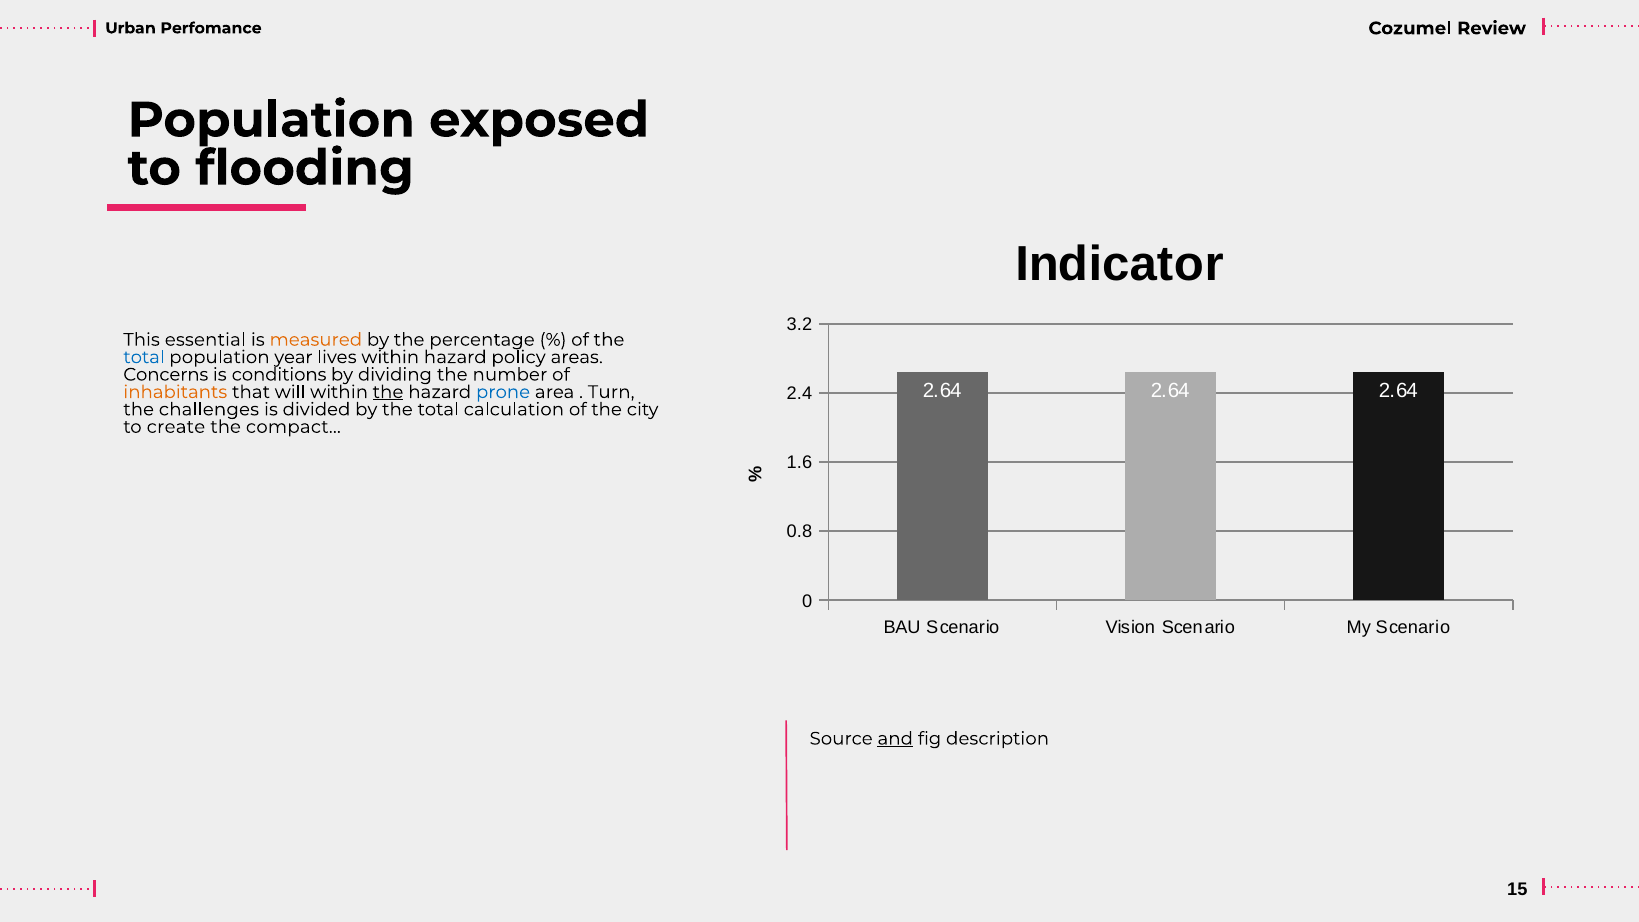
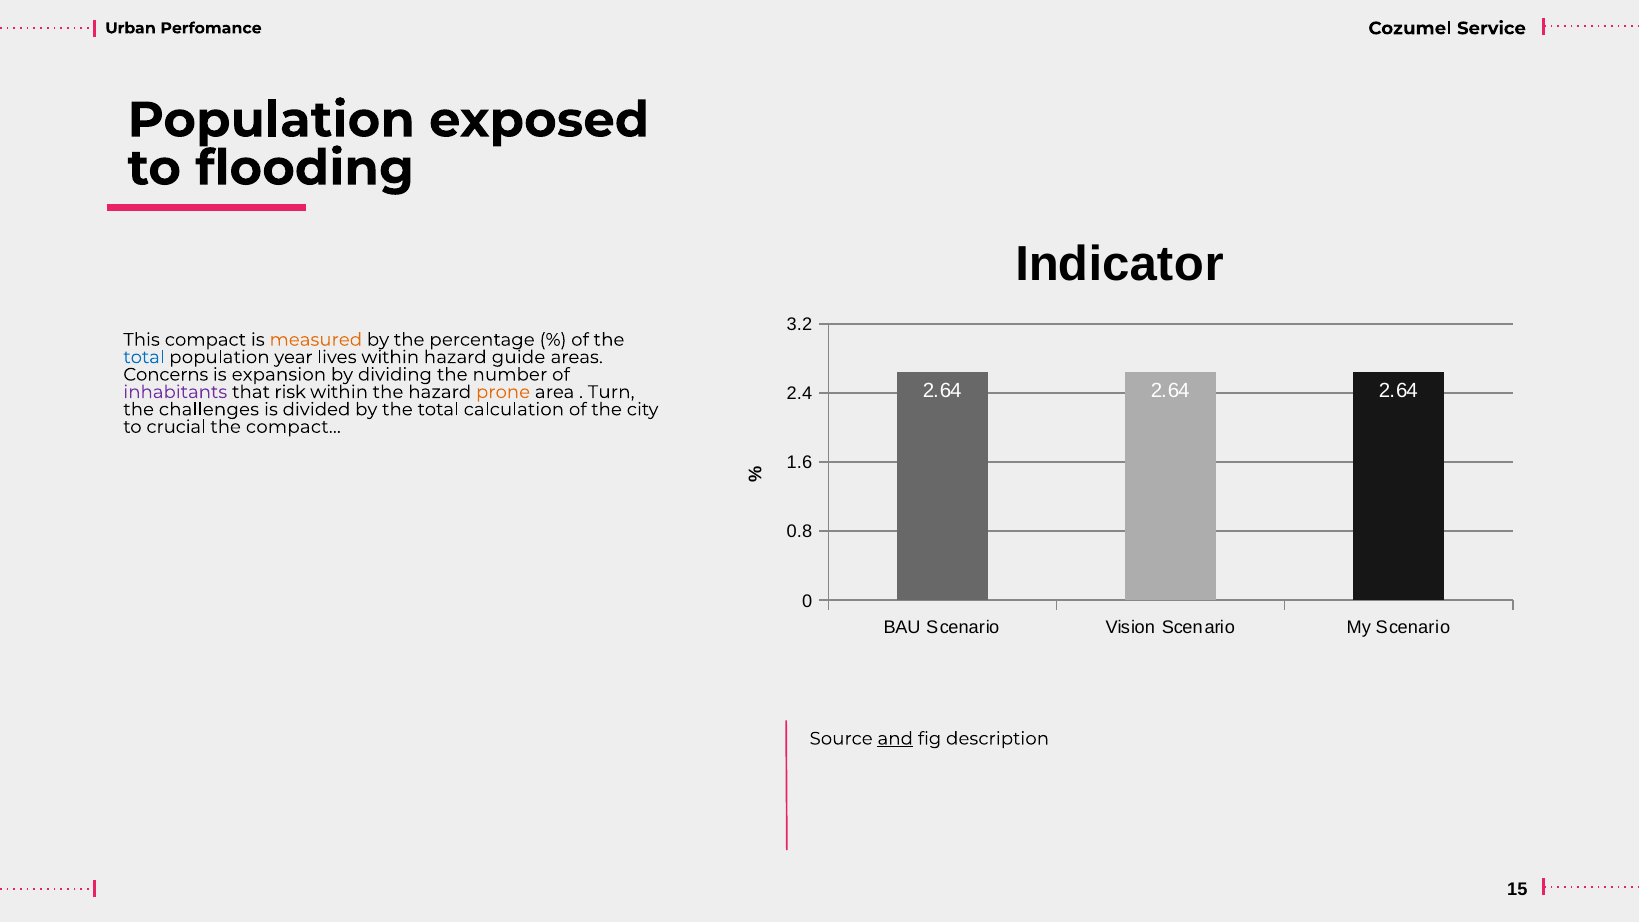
Review: Review -> Service
This essential: essential -> compact
policy: policy -> guide
conditions: conditions -> expansion
inhabitants colour: orange -> purple
will: will -> risk
the at (388, 392) underline: present -> none
prone colour: blue -> orange
create: create -> crucial
